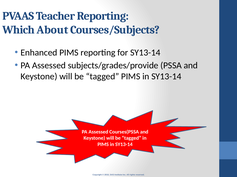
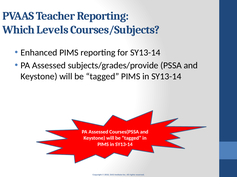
About: About -> Levels
